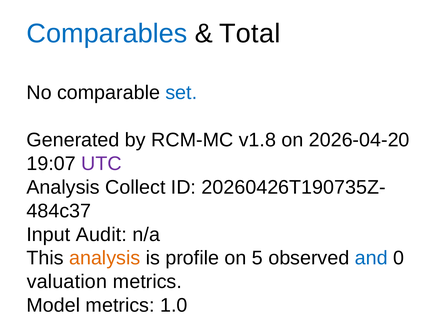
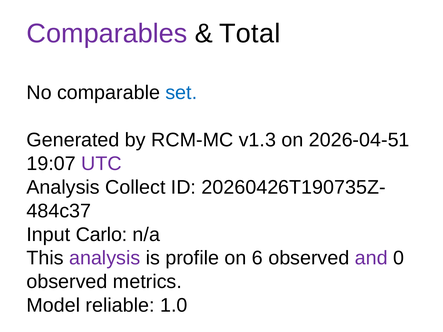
Comparables colour: blue -> purple
v1.8: v1.8 -> v1.3
2026-04-20: 2026-04-20 -> 2026-04-51
Audit: Audit -> Carlo
analysis at (105, 258) colour: orange -> purple
5: 5 -> 6
and colour: blue -> purple
valuation at (67, 282): valuation -> observed
Model metrics: metrics -> reliable
